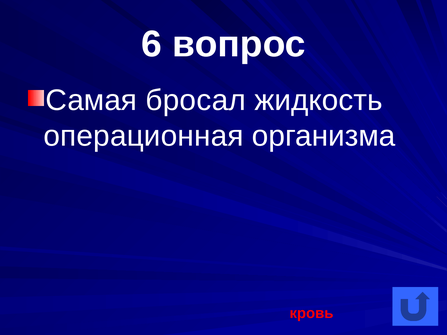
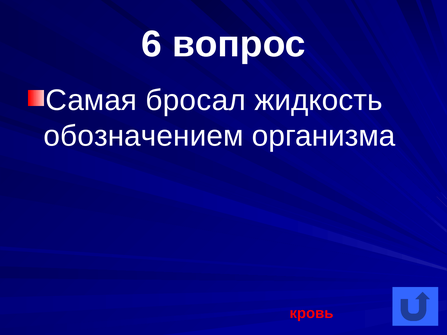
операционная: операционная -> обозначением
